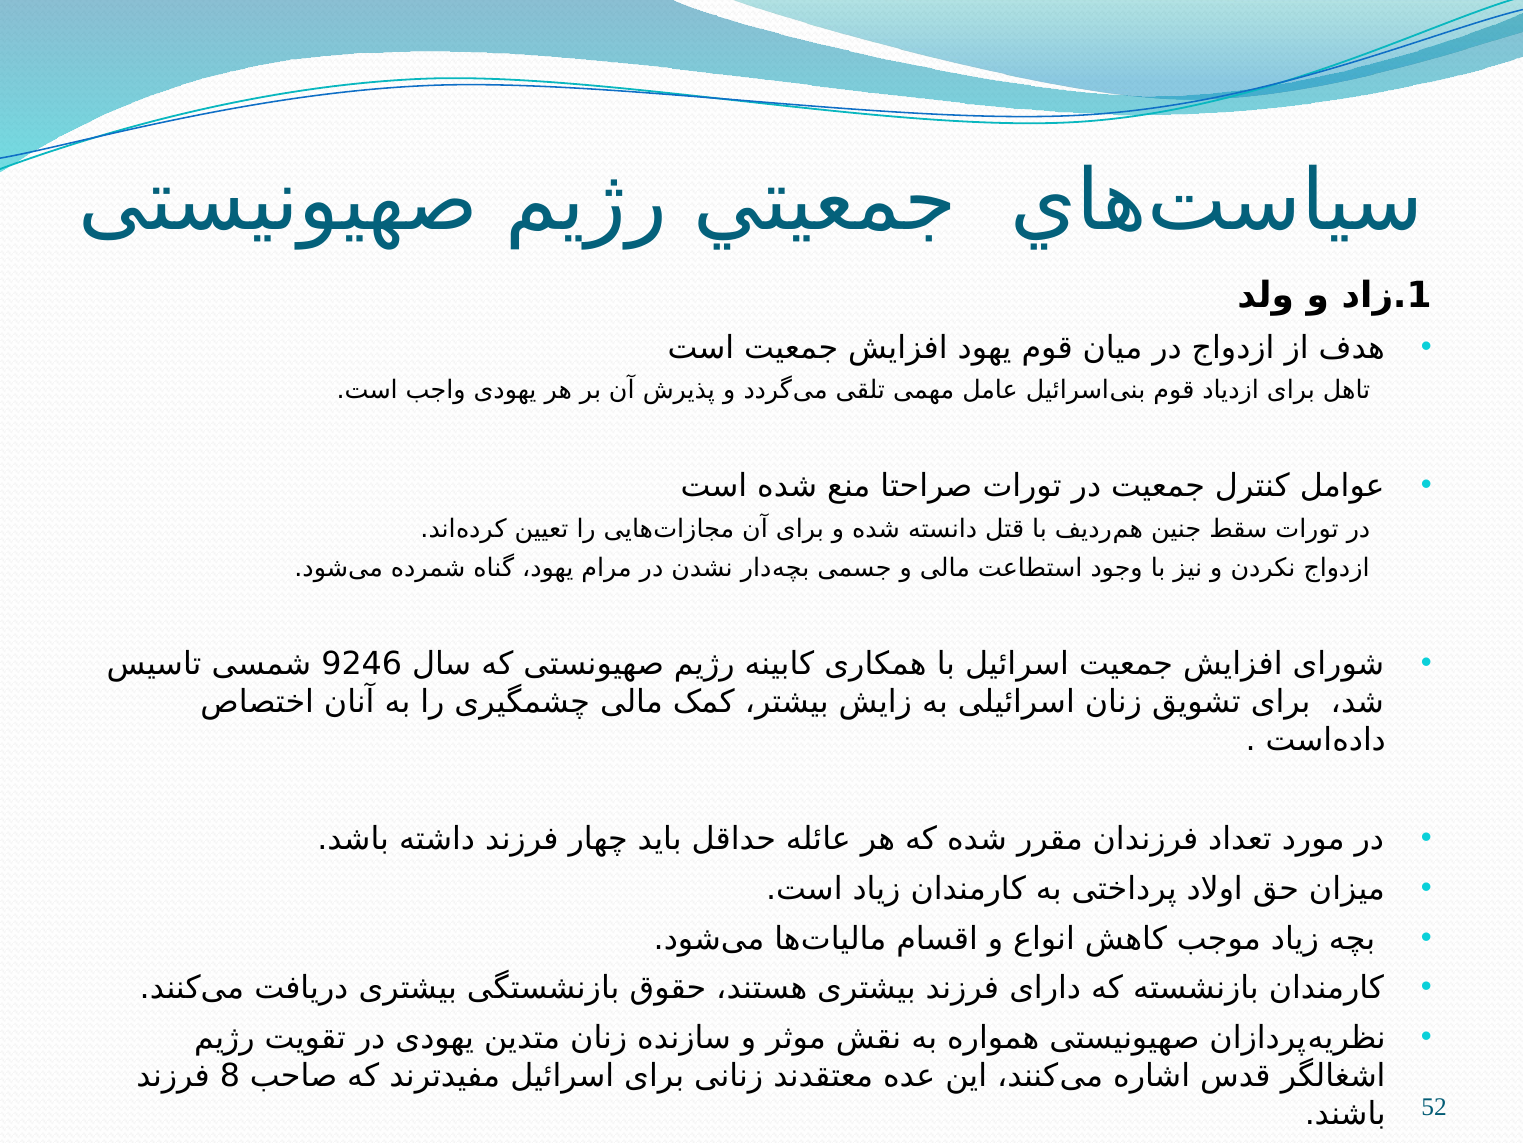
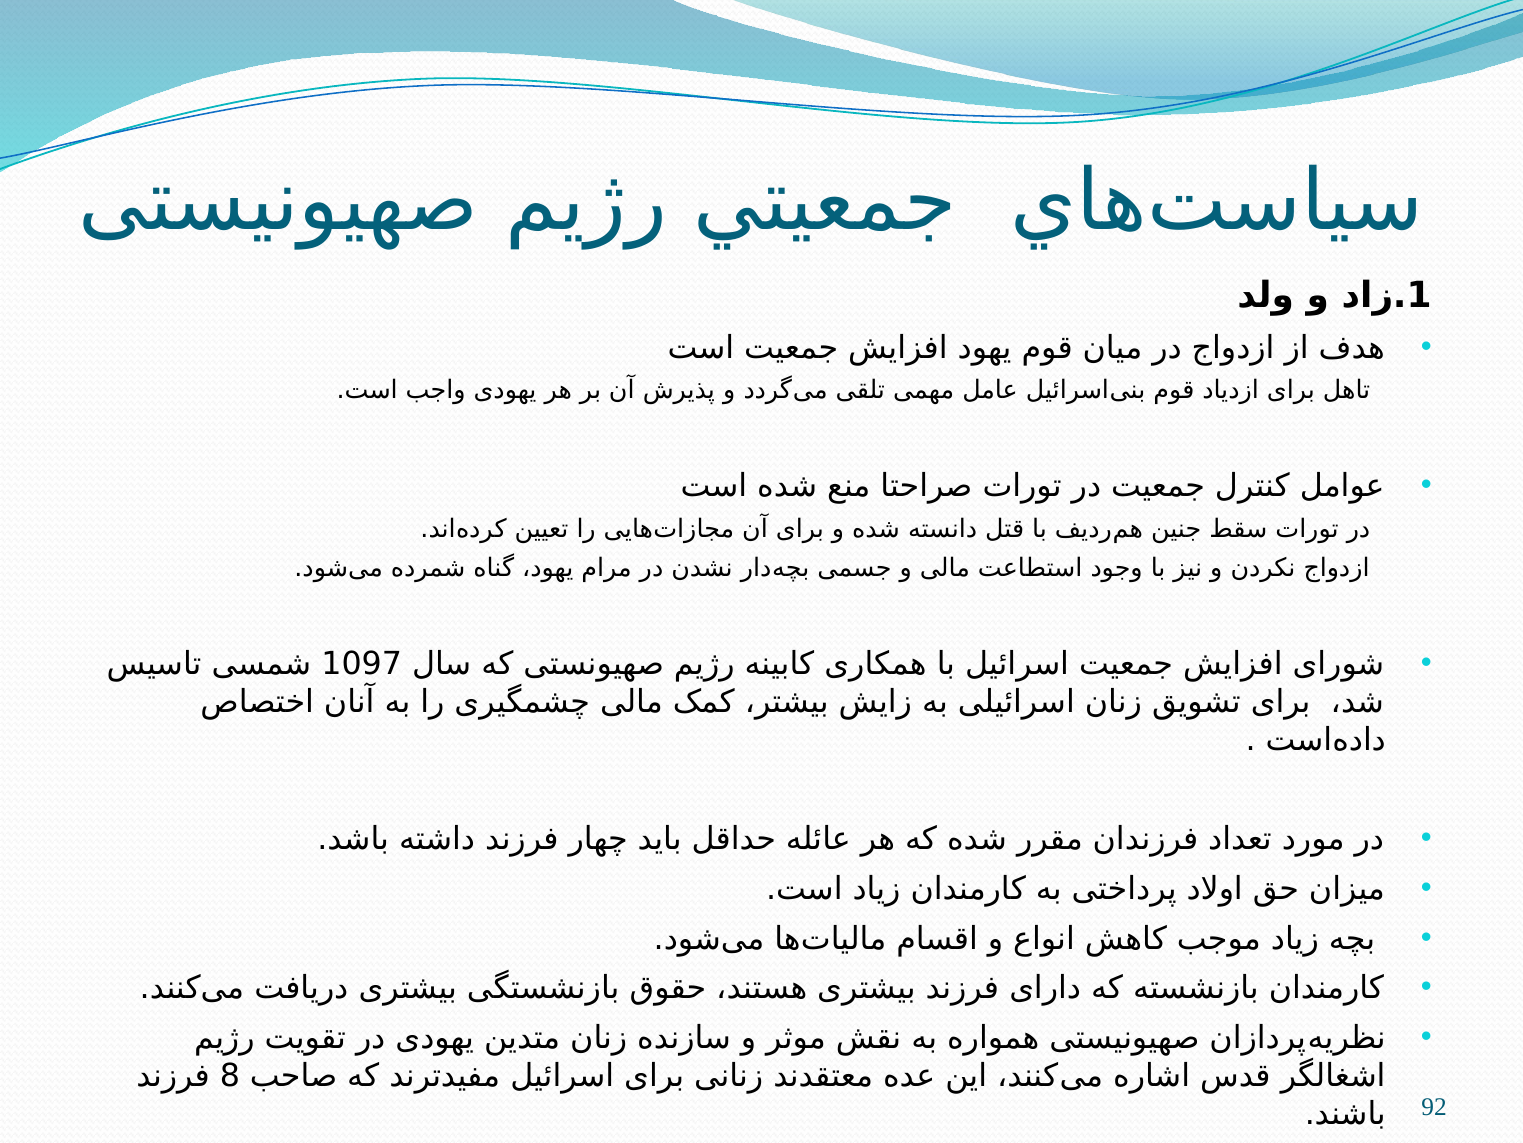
9246: 9246 -> 1097
52: 52 -> 92
